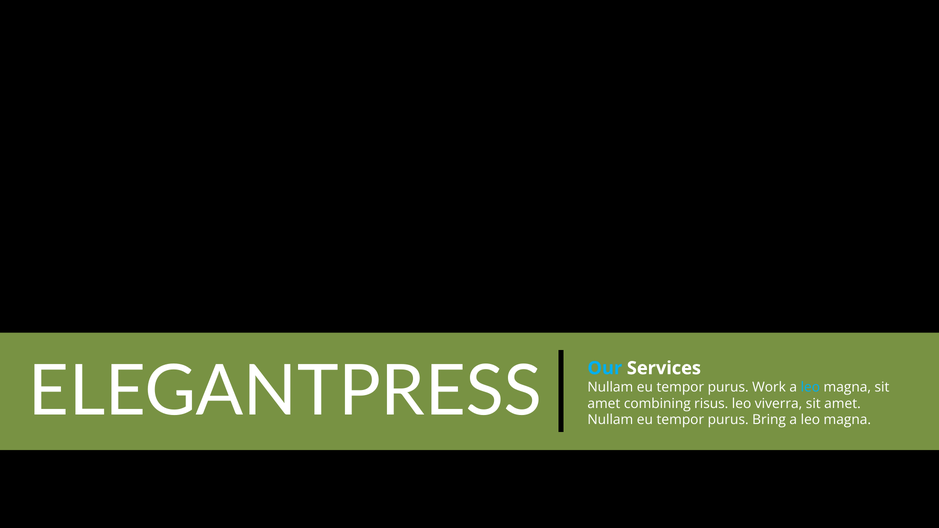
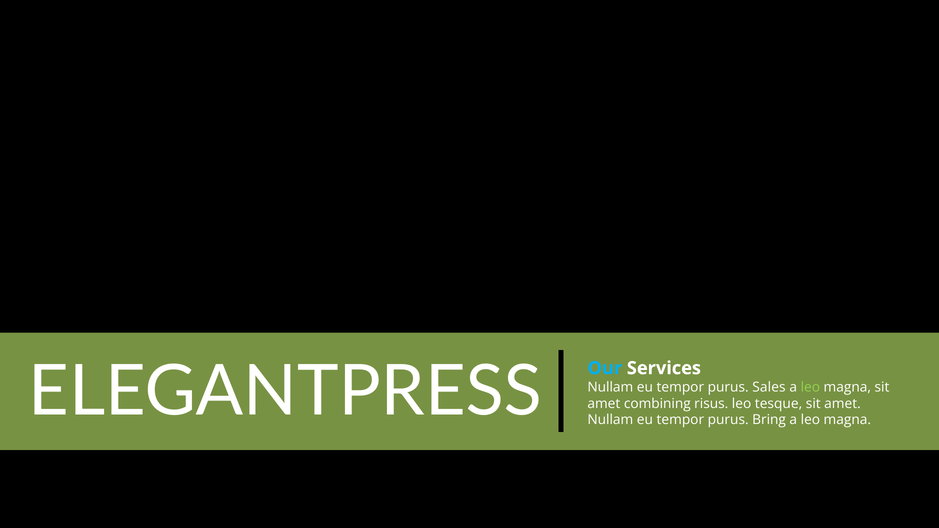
Work: Work -> Sales
leo at (810, 387) colour: light blue -> light green
viverra: viverra -> tesque
